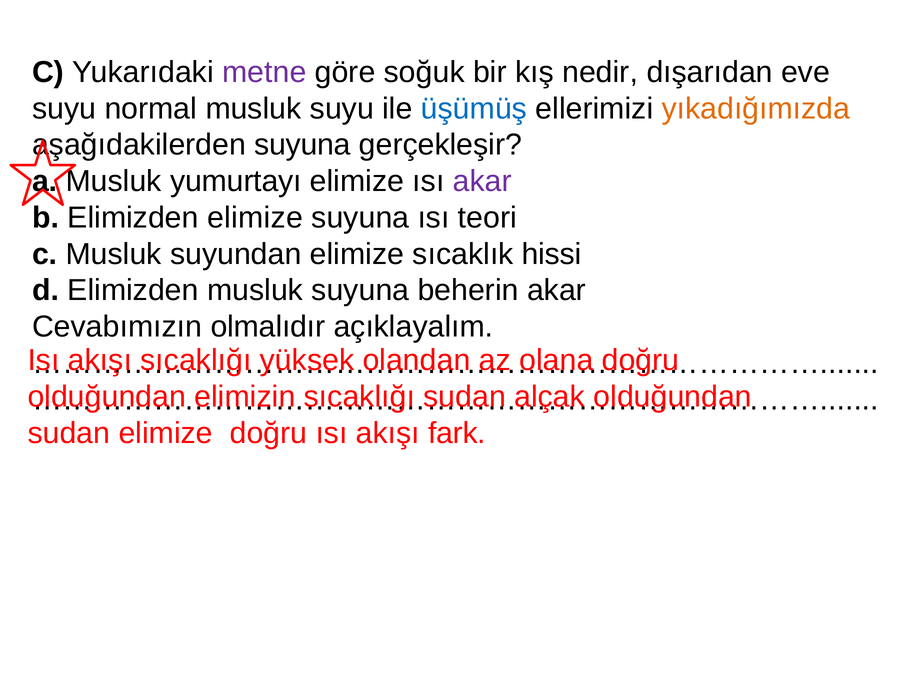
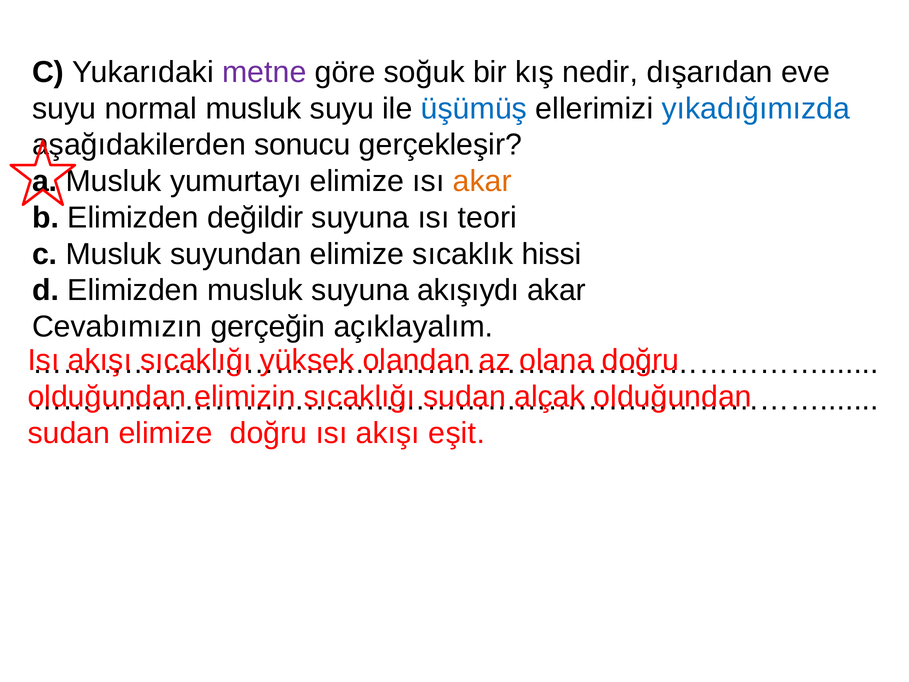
yıkadığımızda colour: orange -> blue
aşağıdakilerden suyuna: suyuna -> sonucu
akar at (482, 181) colour: purple -> orange
Elimizden elimize: elimize -> değildir
beherin: beherin -> akışıydı
olmalıdır: olmalıdır -> gerçeğin
fark: fark -> eşit
